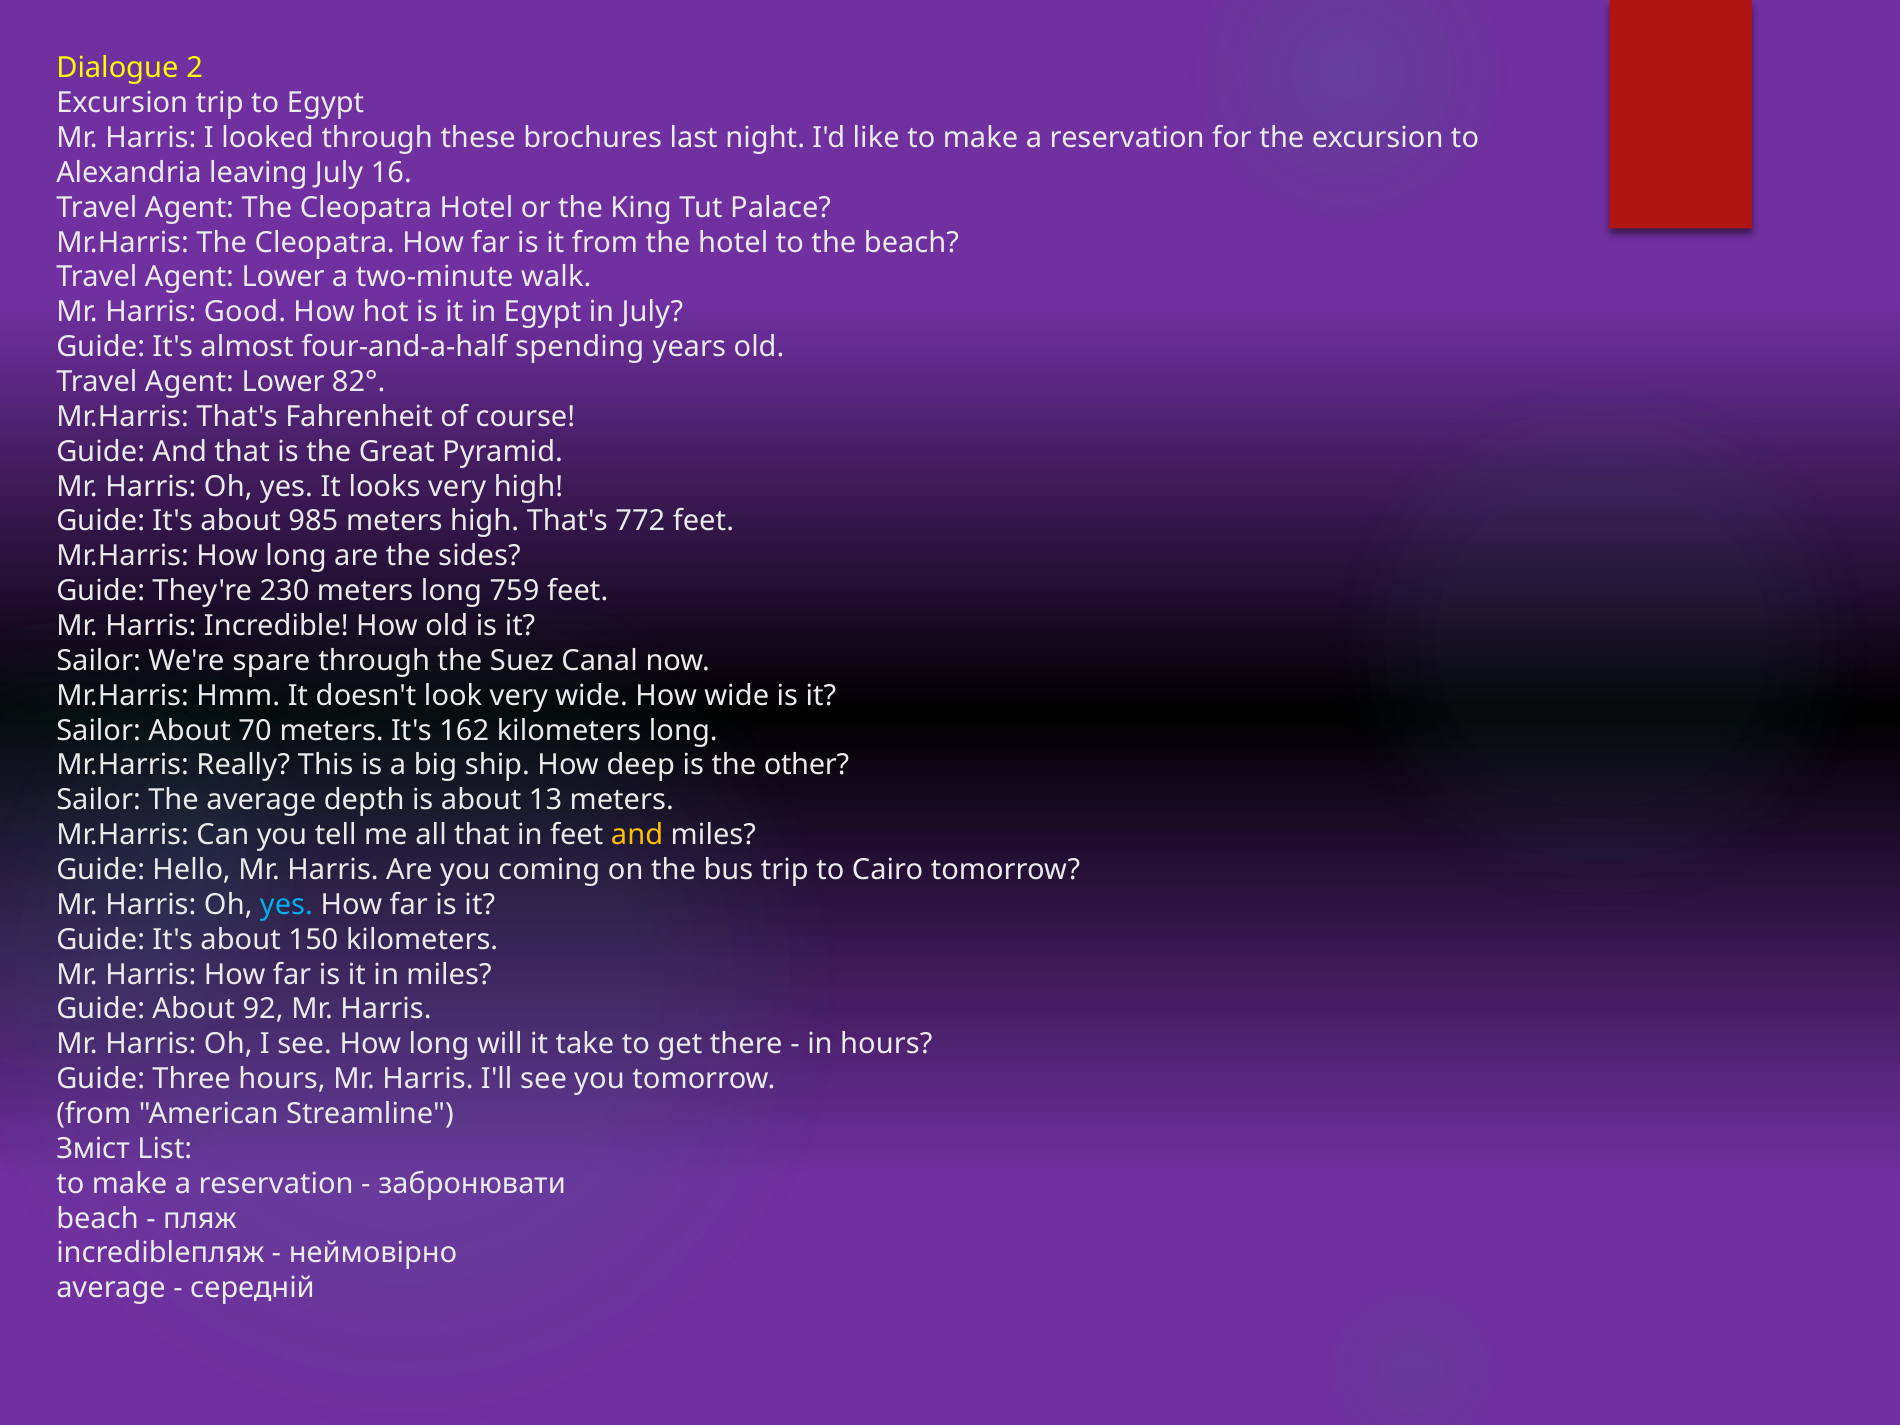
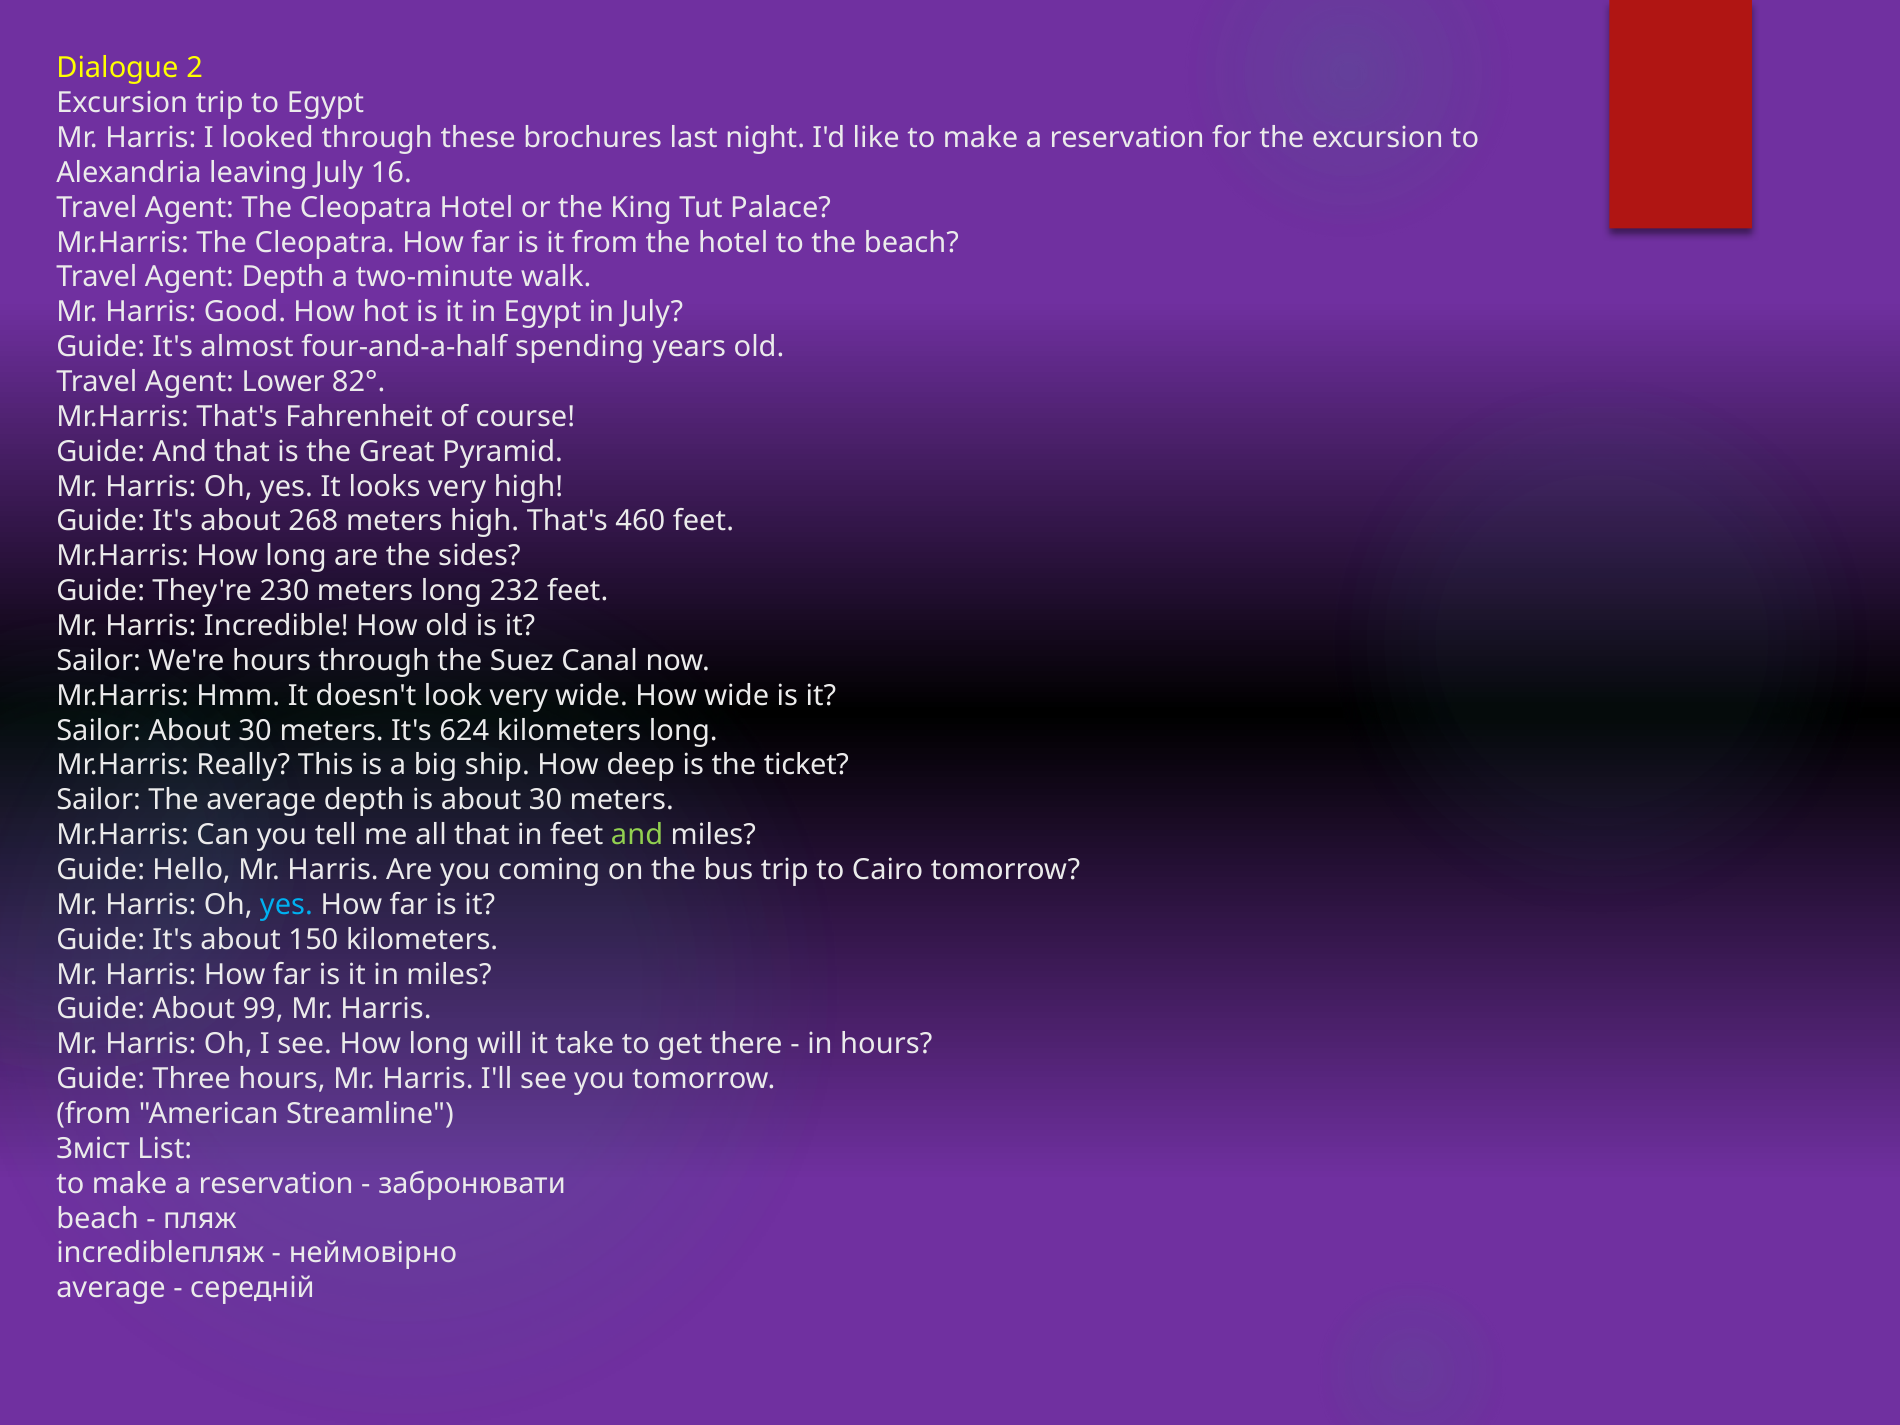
Lower at (283, 277): Lower -> Depth
985: 985 -> 268
772: 772 -> 460
759: 759 -> 232
We're spare: spare -> hours
Sailor About 70: 70 -> 30
162: 162 -> 624
other: other -> ticket
is about 13: 13 -> 30
and at (637, 835) colour: yellow -> light green
92: 92 -> 99
